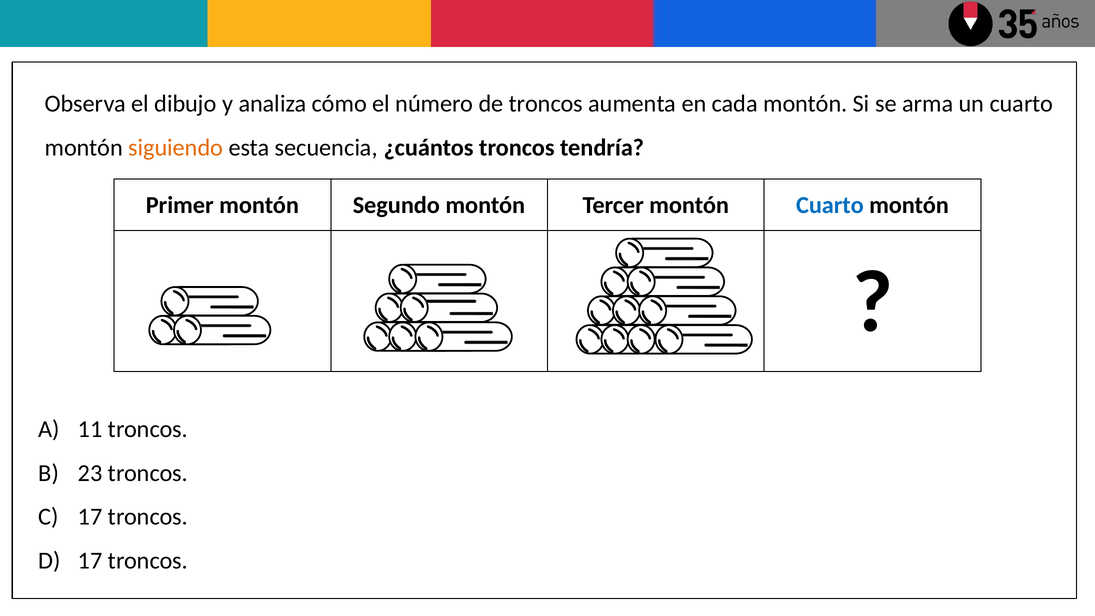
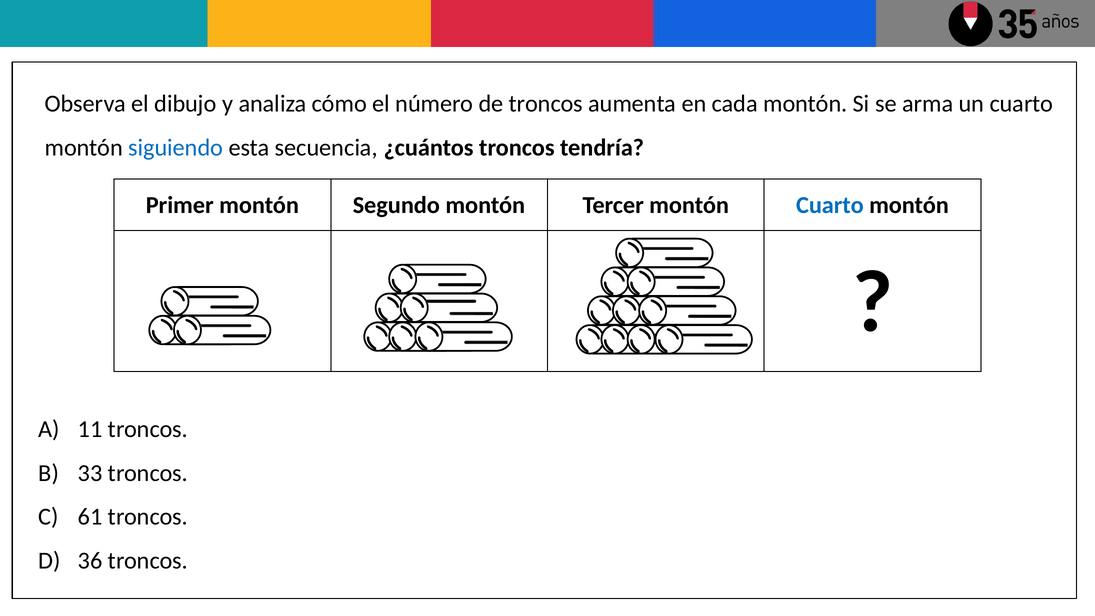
siguiendo colour: orange -> blue
23: 23 -> 33
17 at (90, 517): 17 -> 61
17 at (90, 560): 17 -> 36
